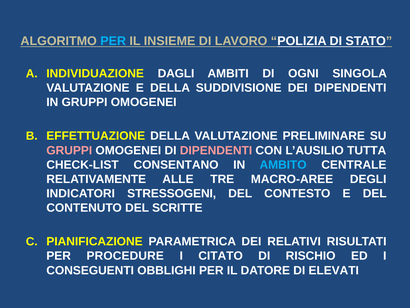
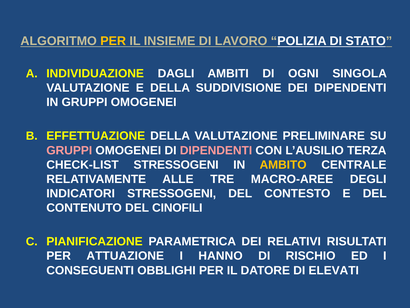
PER at (113, 41) colour: light blue -> yellow
TUTTA: TUTTA -> TERZA
CHECK-LIST CONSENTANO: CONSENTANO -> STRESSOGENI
AMBITO colour: light blue -> yellow
SCRITTE: SCRITTE -> CINOFILI
PROCEDURE: PROCEDURE -> ATTUAZIONE
CITATO: CITATO -> HANNO
